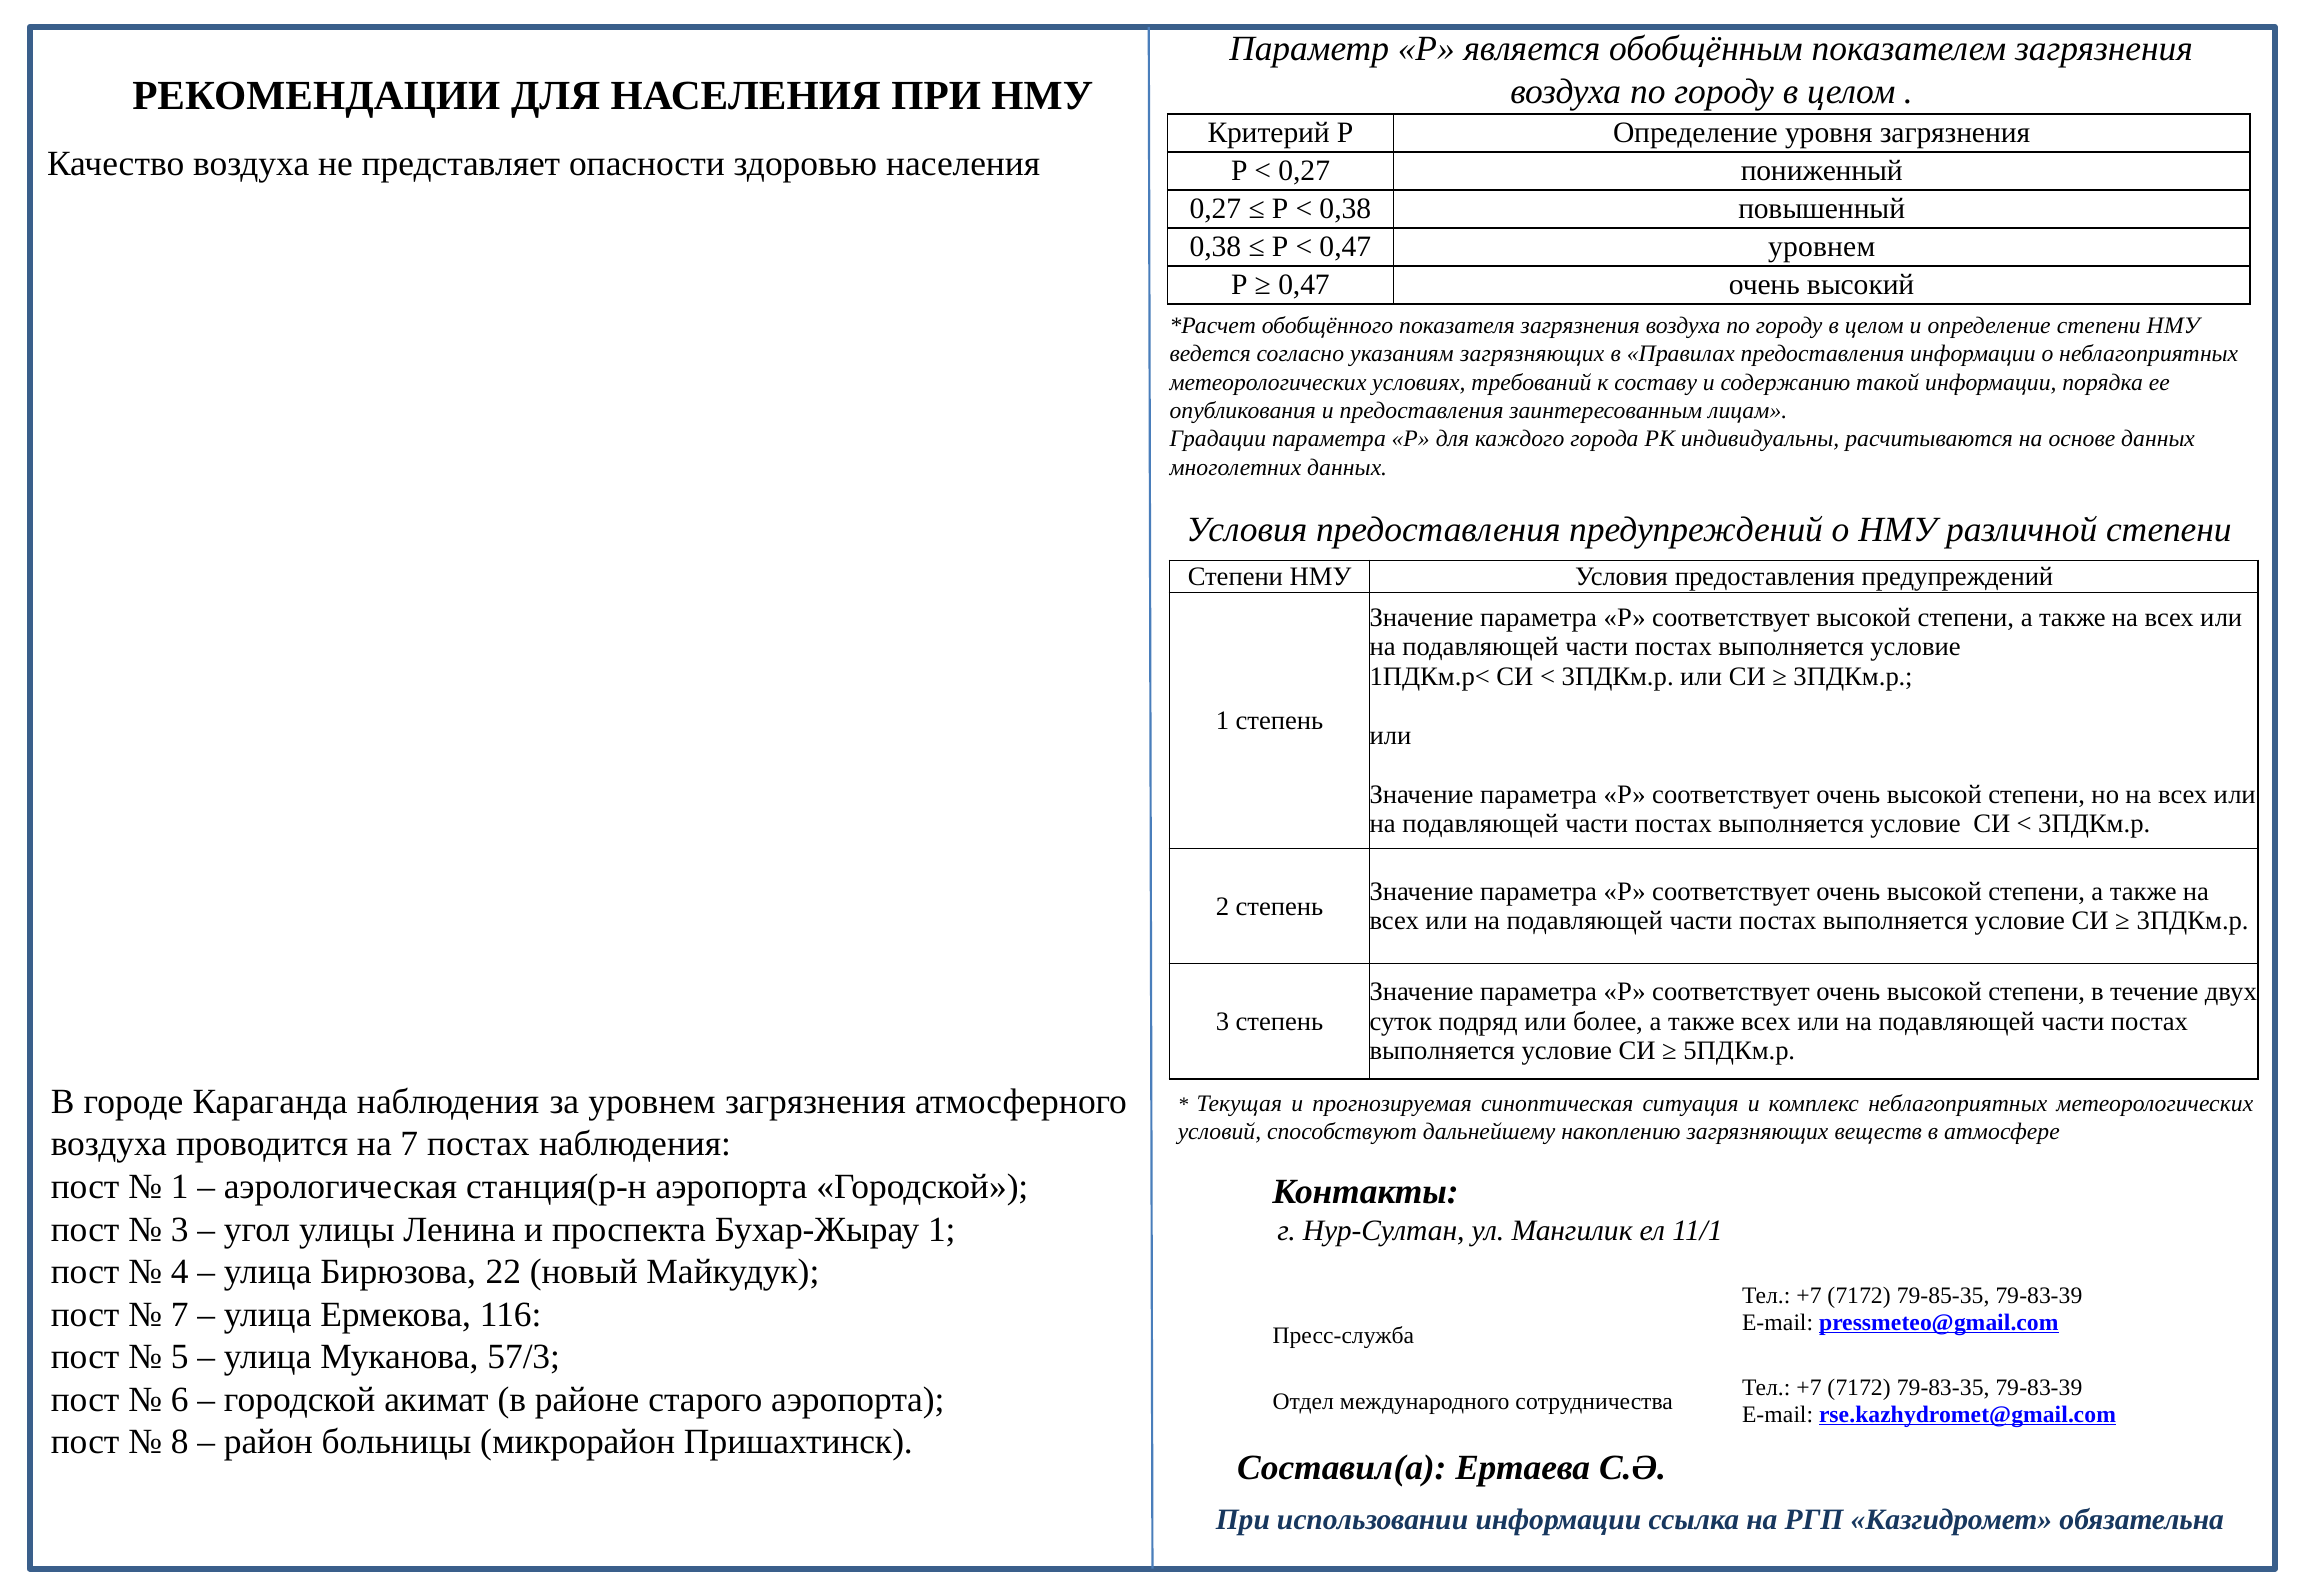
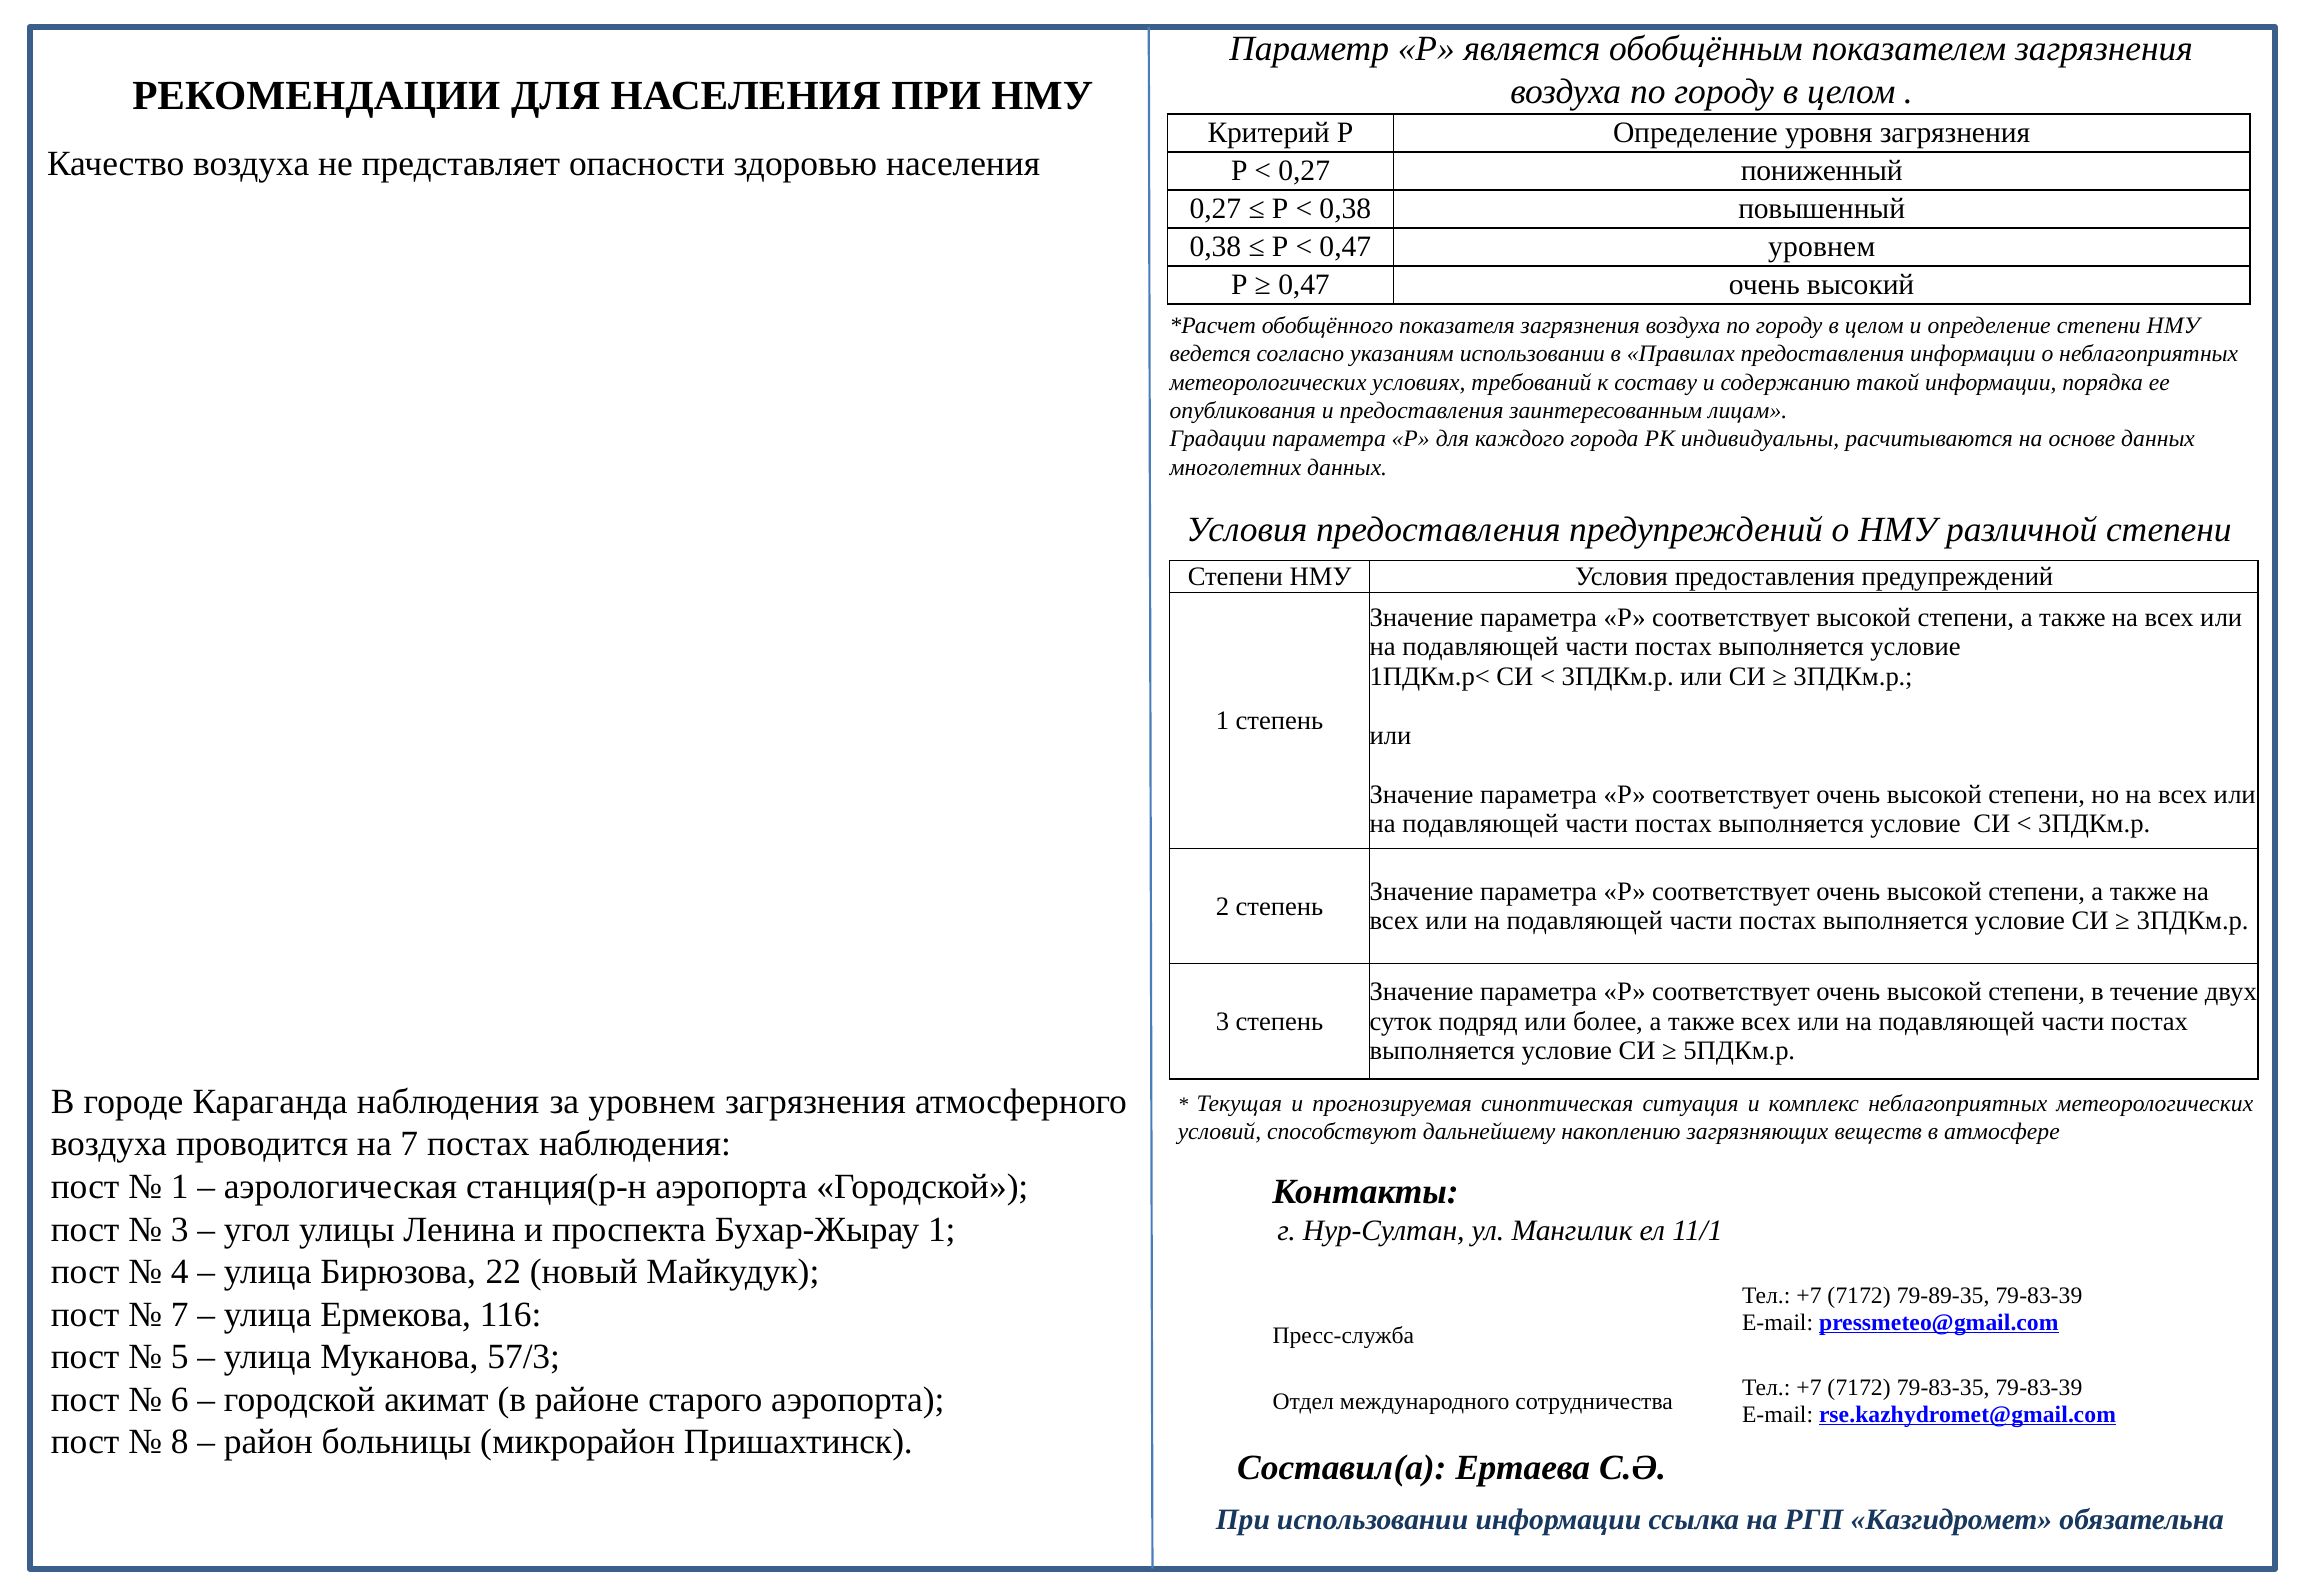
указаниям загрязняющих: загрязняющих -> использовании
79-85-35: 79-85-35 -> 79-89-35
